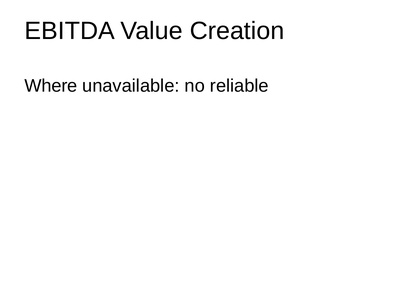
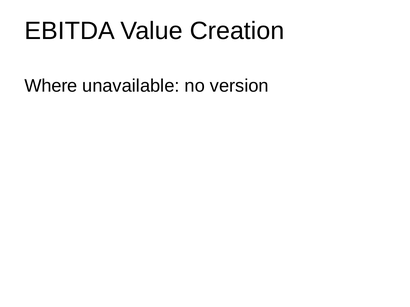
reliable: reliable -> version
